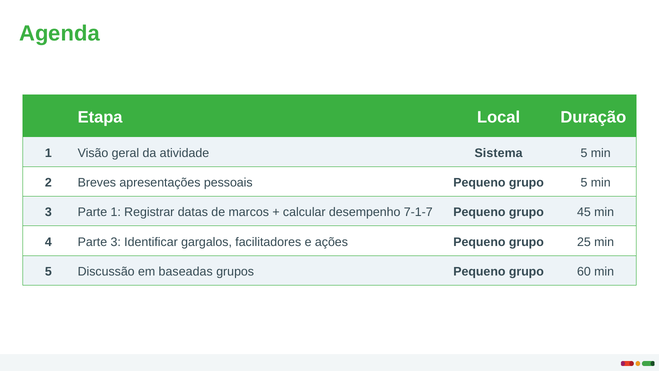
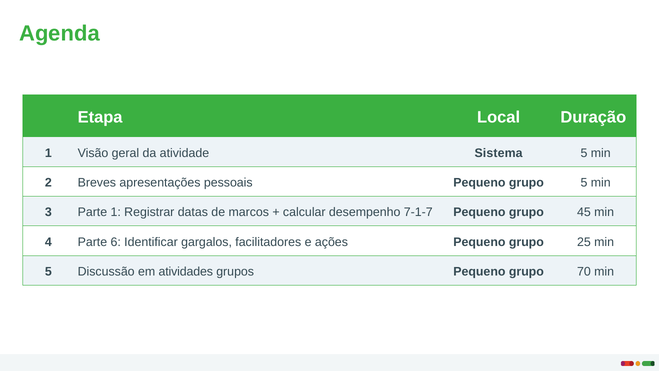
Parte 3: 3 -> 6
baseadas: baseadas -> atividades
60: 60 -> 70
